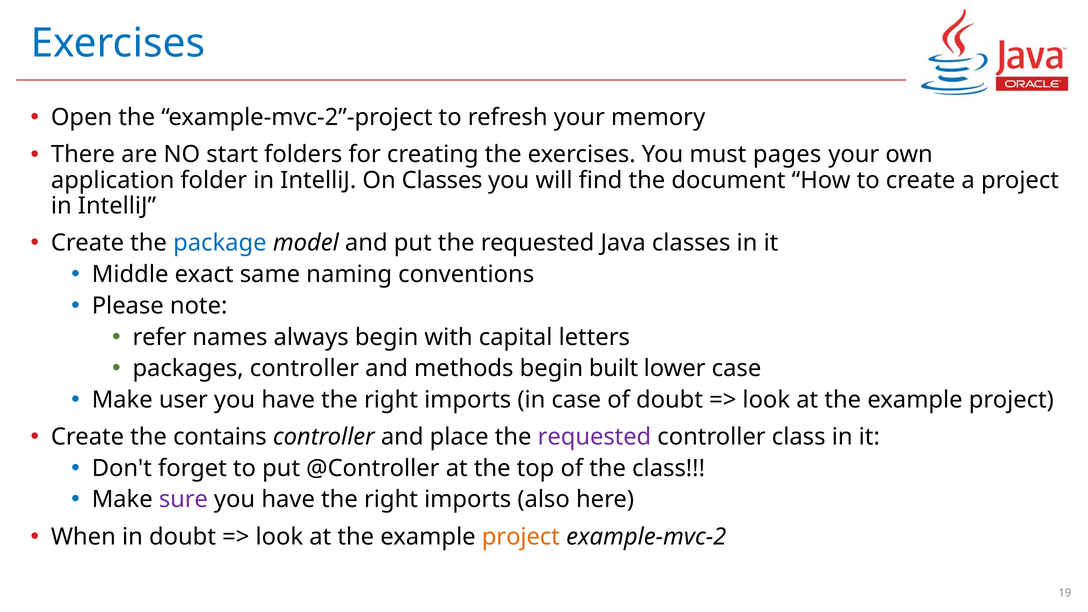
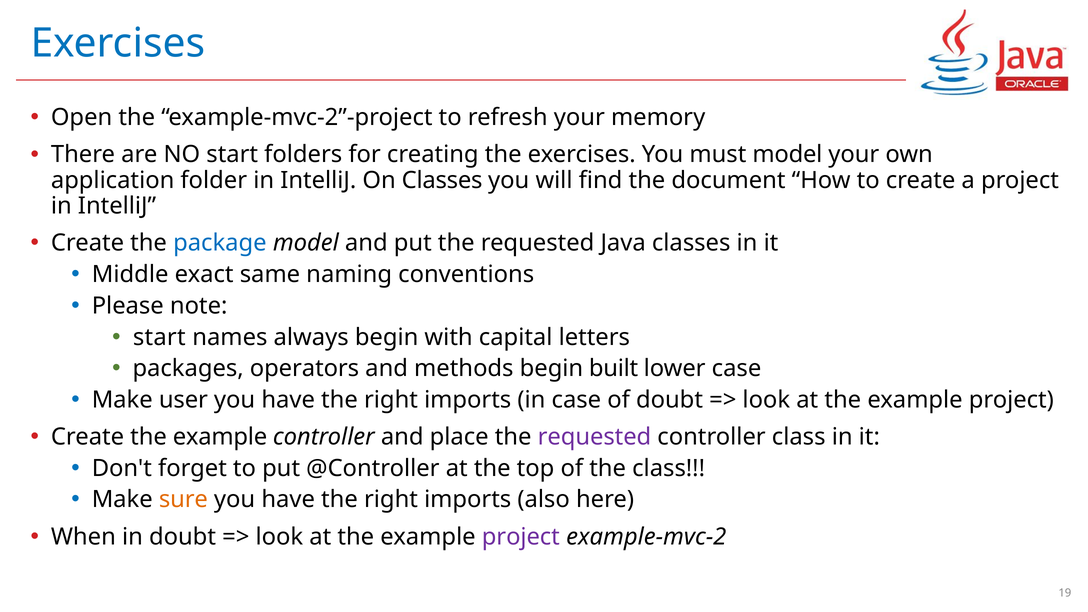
must pages: pages -> model
refer at (159, 337): refer -> start
packages controller: controller -> operators
Create the contains: contains -> example
sure colour: purple -> orange
project at (521, 537) colour: orange -> purple
